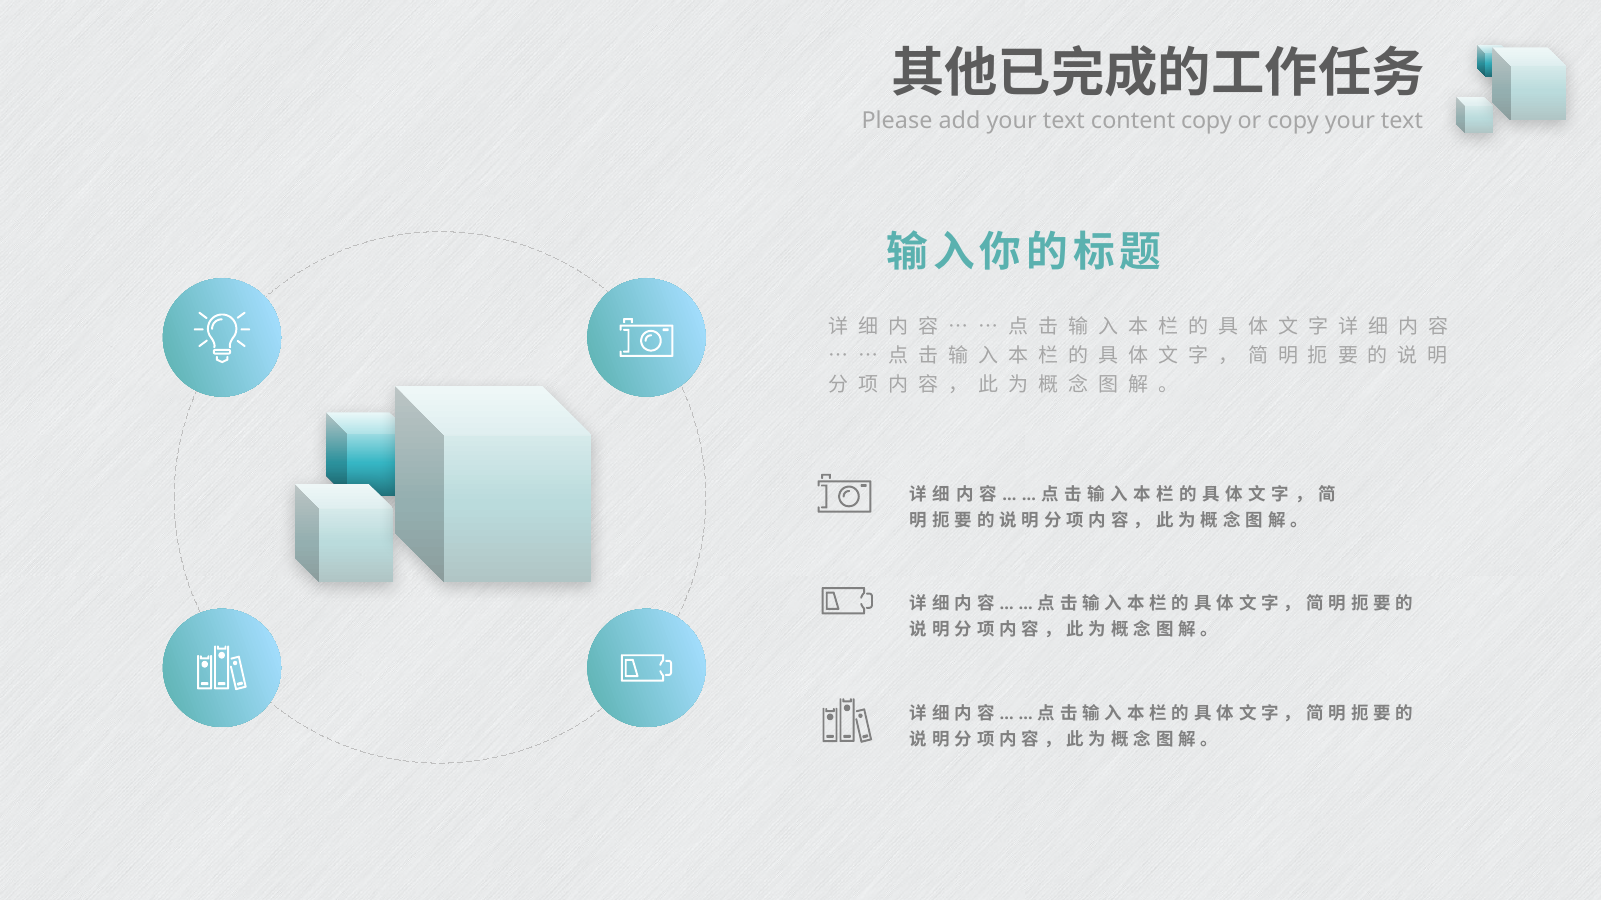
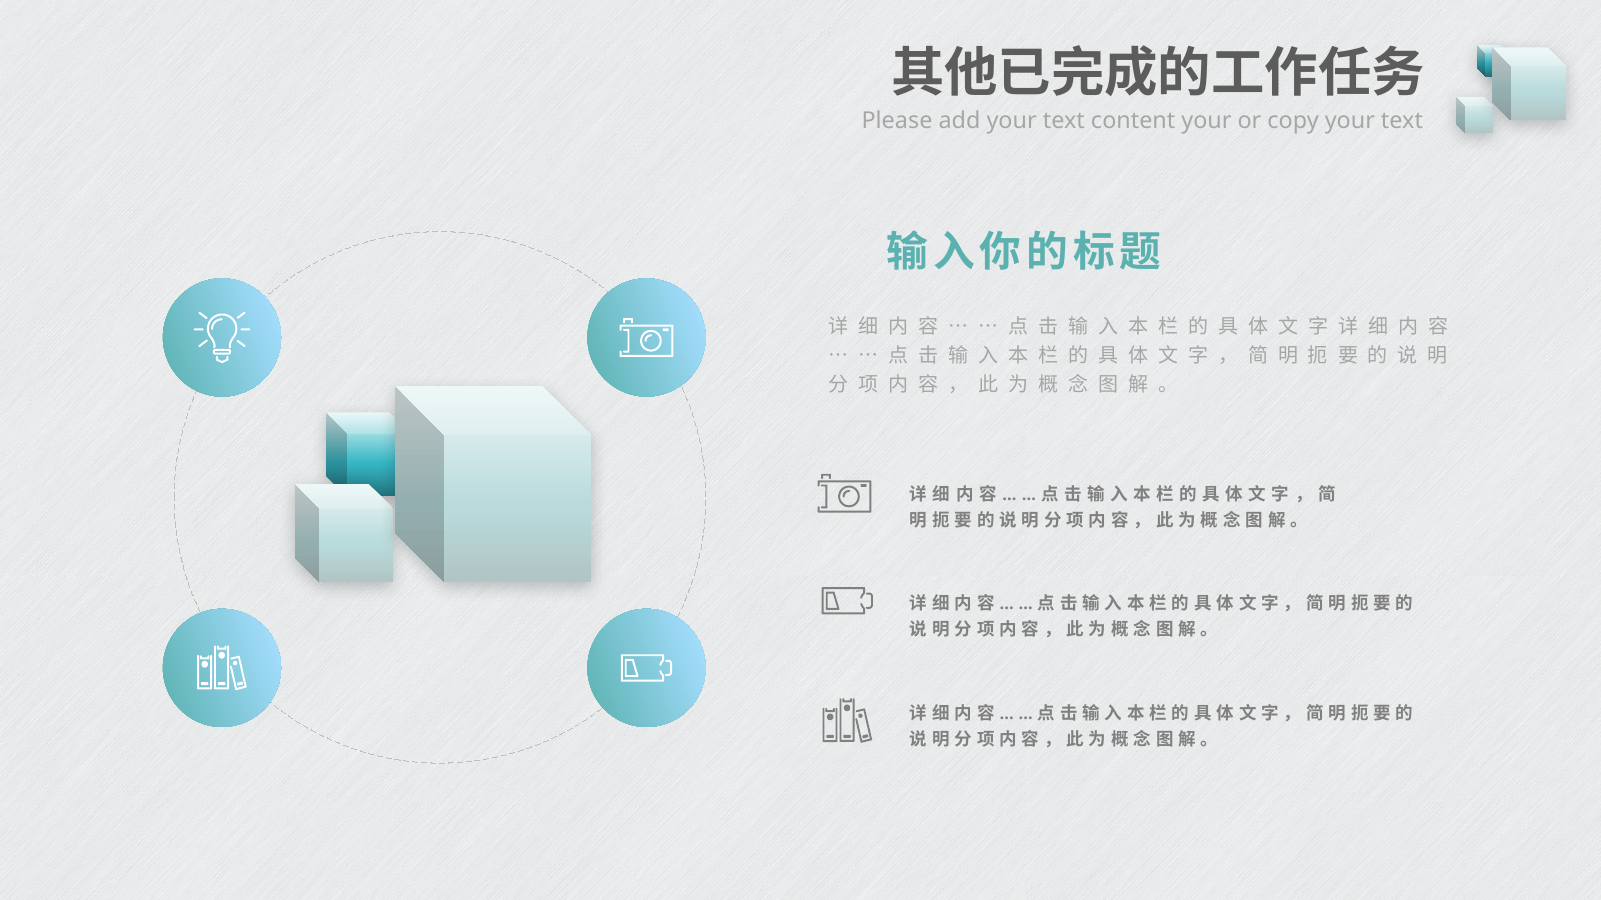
content copy: copy -> your
